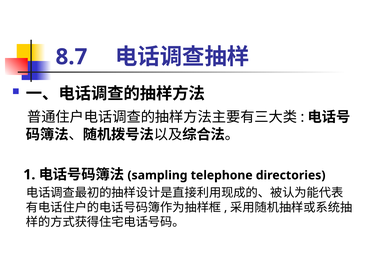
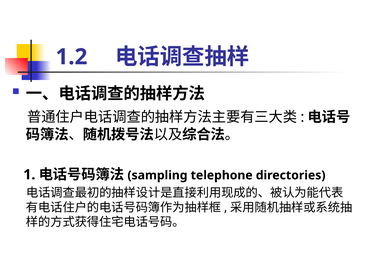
8.7: 8.7 -> 1.2
